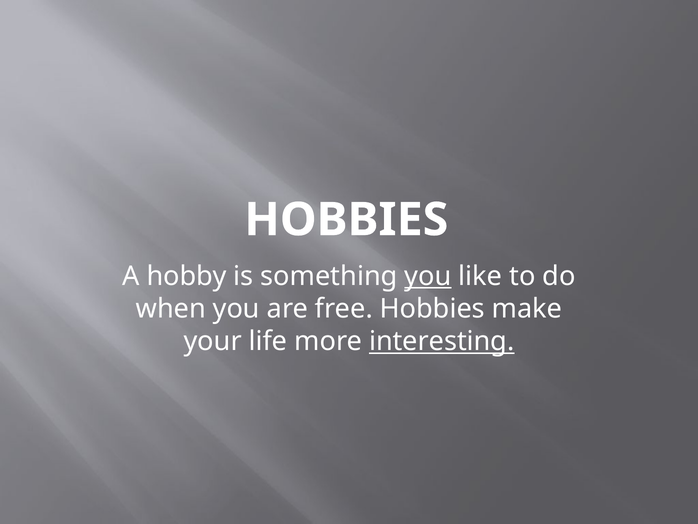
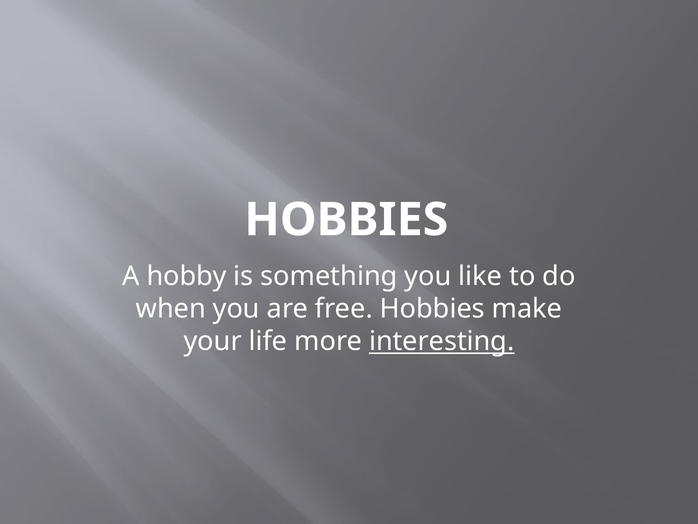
you at (428, 276) underline: present -> none
